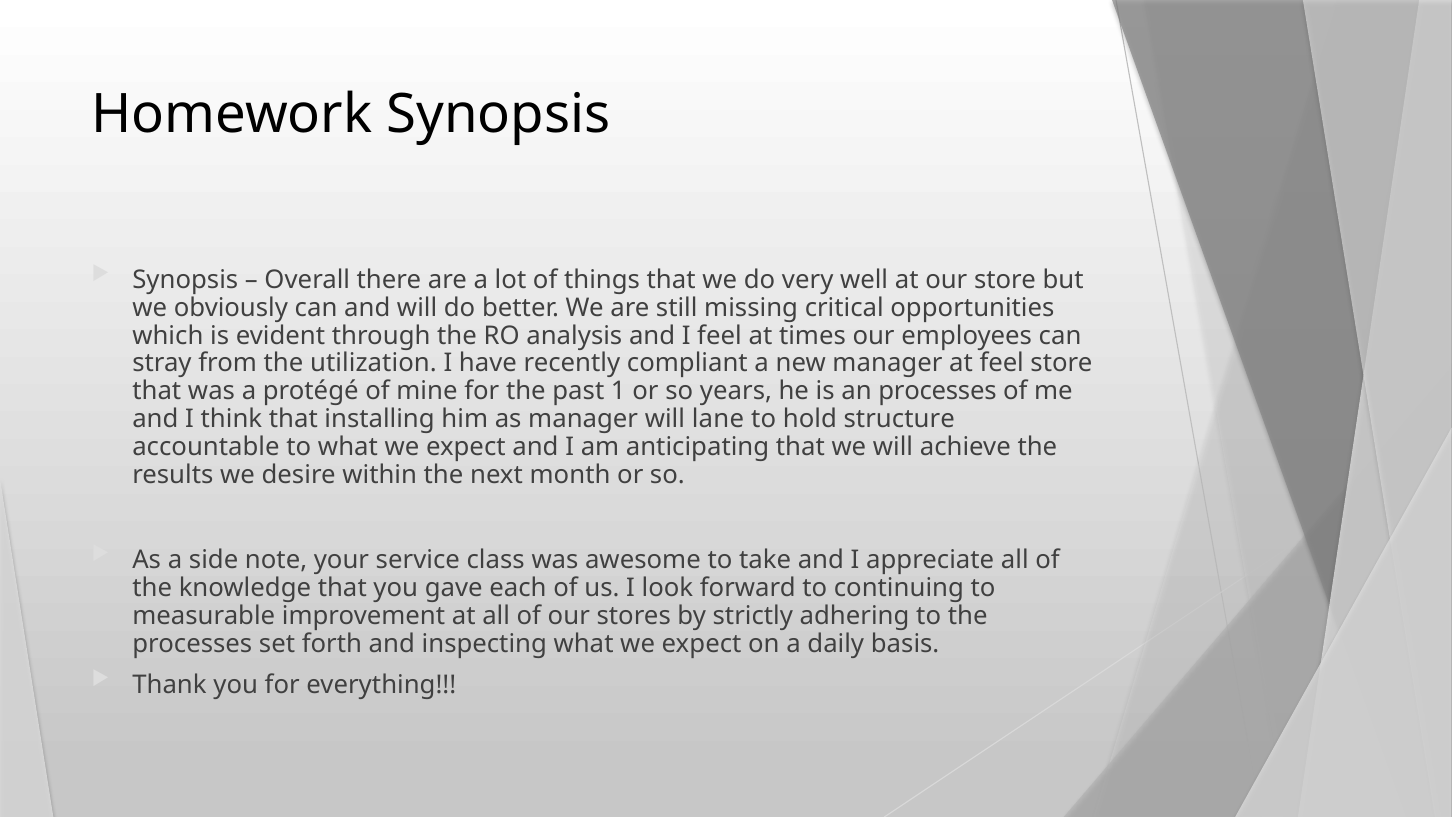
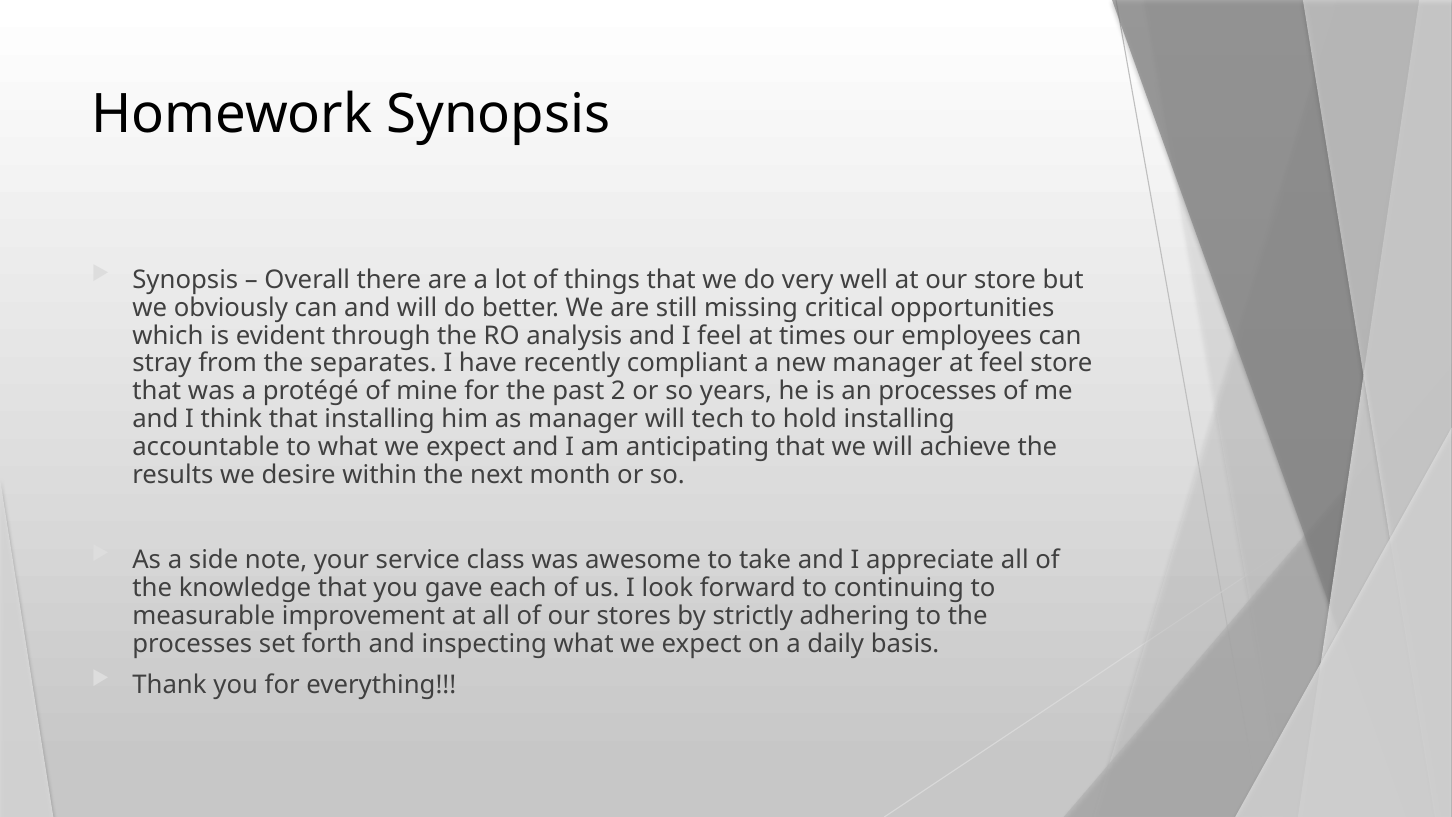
utilization: utilization -> separates
1: 1 -> 2
lane: lane -> tech
hold structure: structure -> installing
